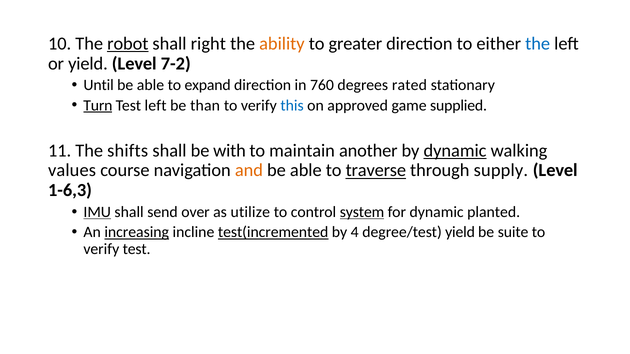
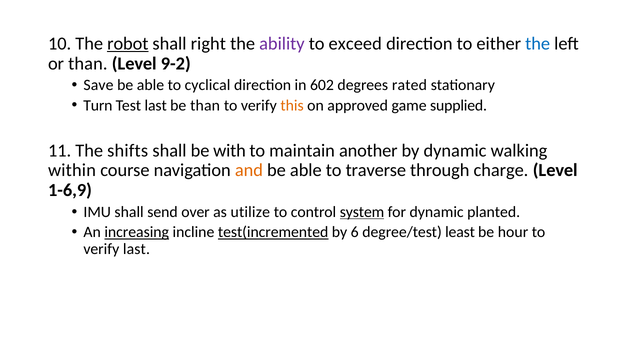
ability colour: orange -> purple
greater: greater -> exceed
or yield: yield -> than
7-2: 7-2 -> 9-2
Until: Until -> Save
expand: expand -> cyclical
760: 760 -> 602
Turn underline: present -> none
Test left: left -> last
this colour: blue -> orange
dynamic at (455, 151) underline: present -> none
values: values -> within
traverse underline: present -> none
supply: supply -> charge
1-6,3: 1-6,3 -> 1-6,9
IMU underline: present -> none
4: 4 -> 6
degree/test yield: yield -> least
suite: suite -> hour
verify test: test -> last
